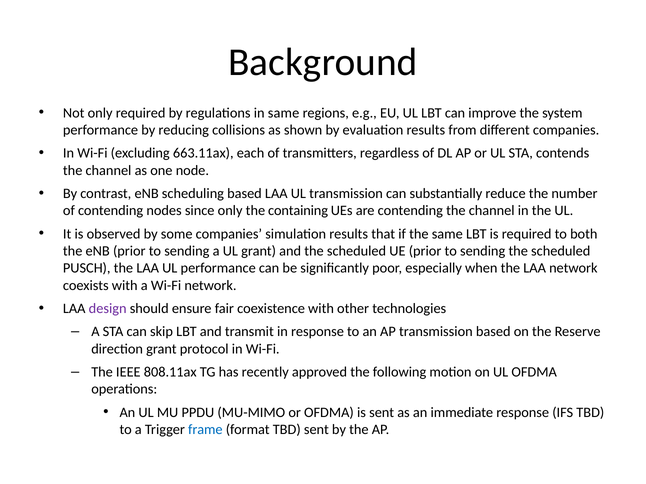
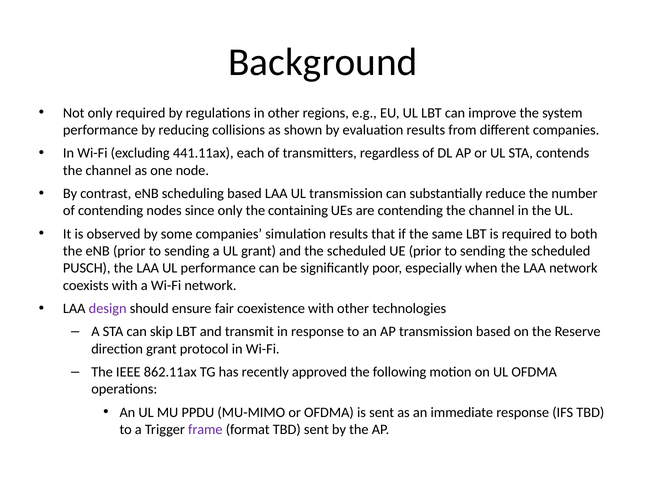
in same: same -> other
663.11ax: 663.11ax -> 441.11ax
808.11ax: 808.11ax -> 862.11ax
frame colour: blue -> purple
